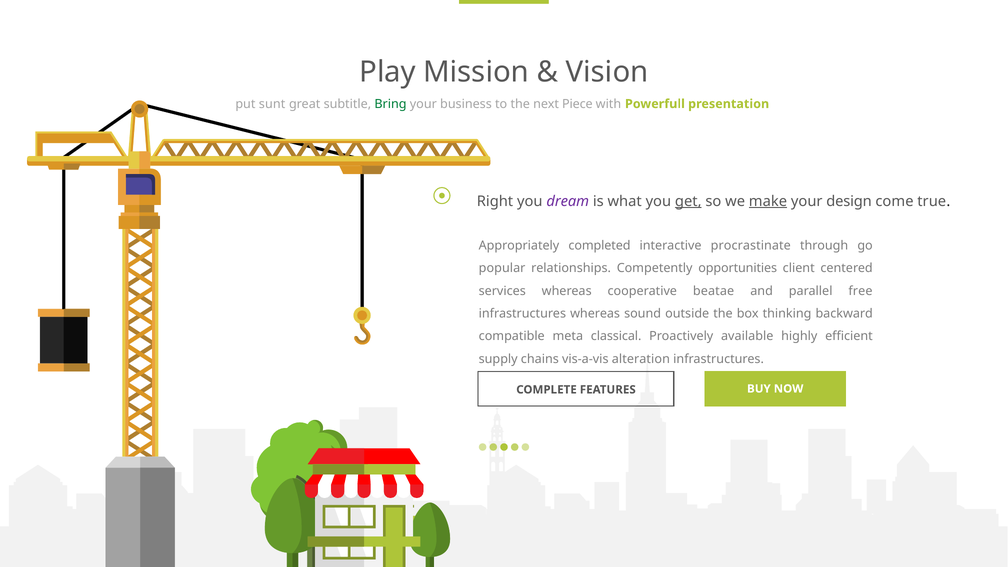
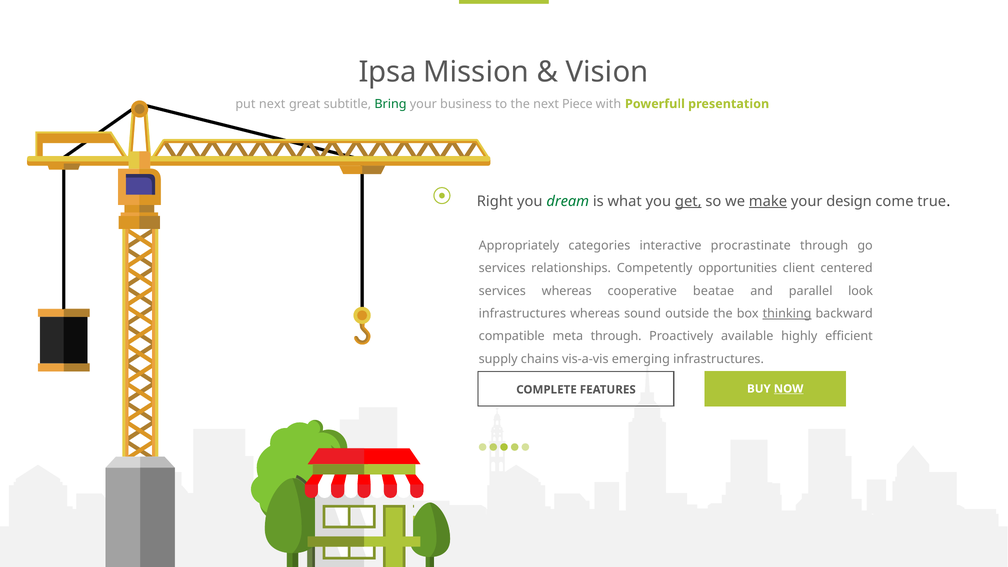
Play: Play -> Ipsa
put sunt: sunt -> next
dream colour: purple -> green
completed: completed -> categories
popular at (502, 268): popular -> services
free: free -> look
thinking underline: none -> present
meta classical: classical -> through
alteration: alteration -> emerging
NOW underline: none -> present
